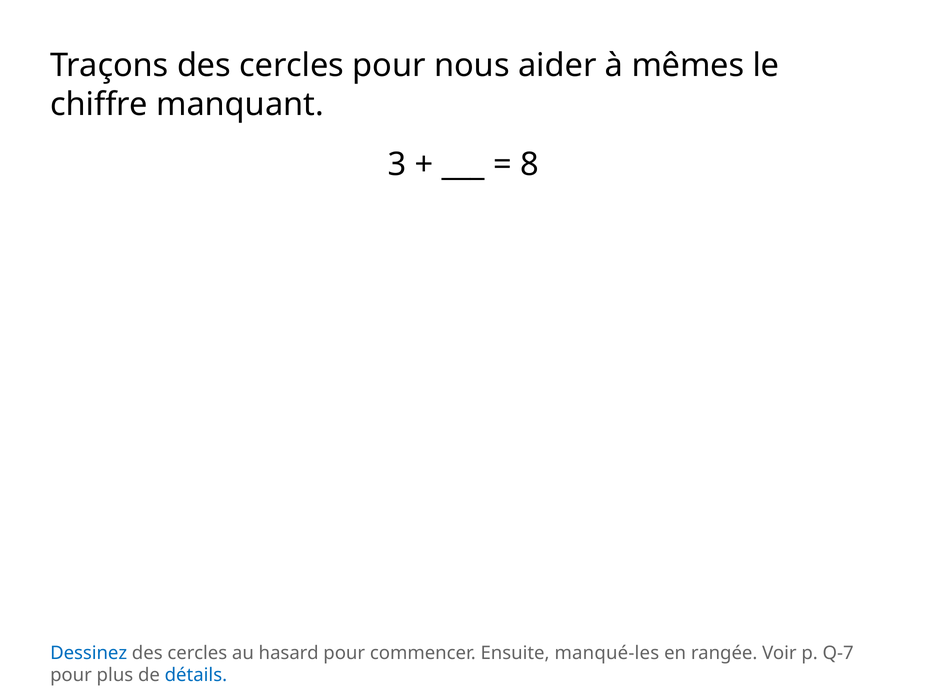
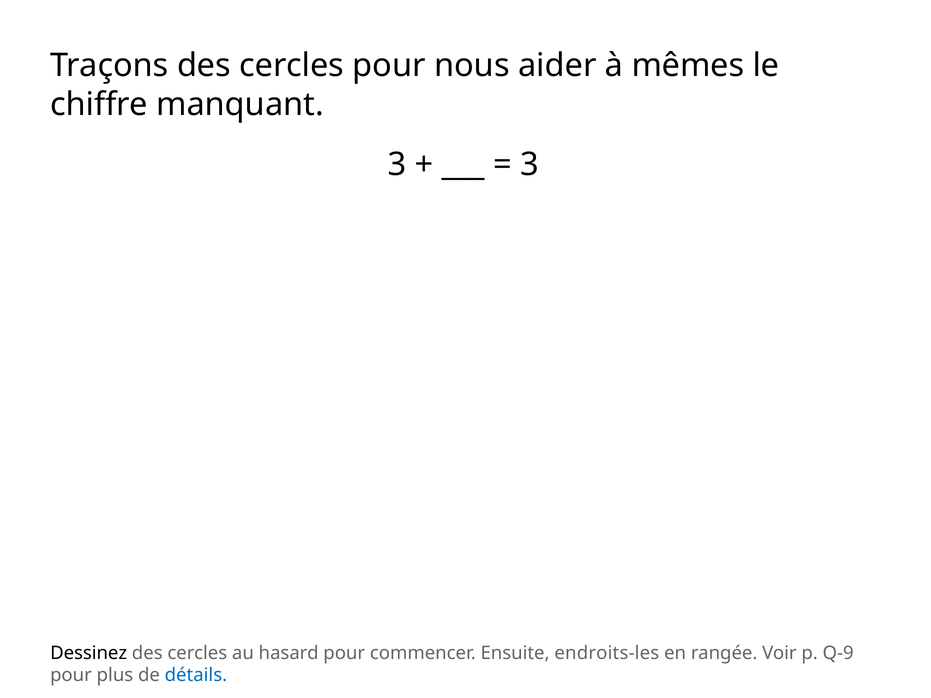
8 at (530, 164): 8 -> 3
Dessinez colour: blue -> black
manqué-les: manqué-les -> endroits-les
Q-7: Q-7 -> Q-9
